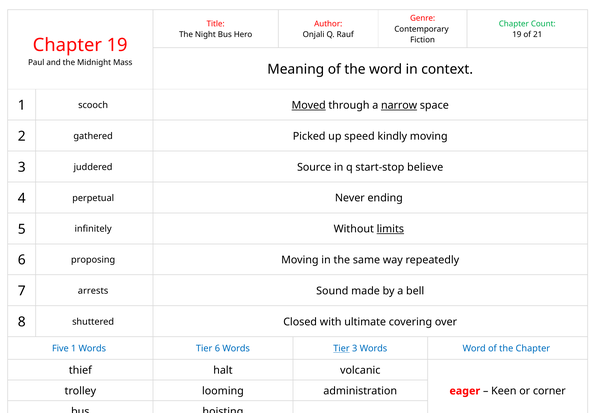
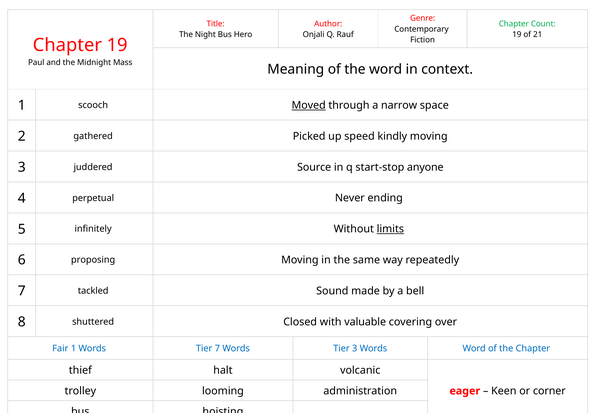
narrow underline: present -> none
believe: believe -> anyone
arrests: arrests -> tackled
ultimate: ultimate -> valuable
Five: Five -> Fair
Tier 6: 6 -> 7
Tier at (341, 348) underline: present -> none
